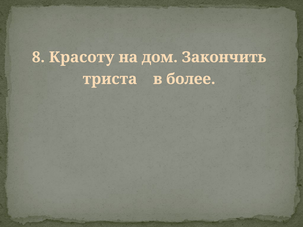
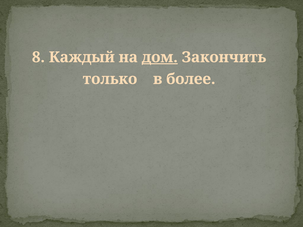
Красоту: Красоту -> Каждый
дом underline: none -> present
триста: триста -> только
